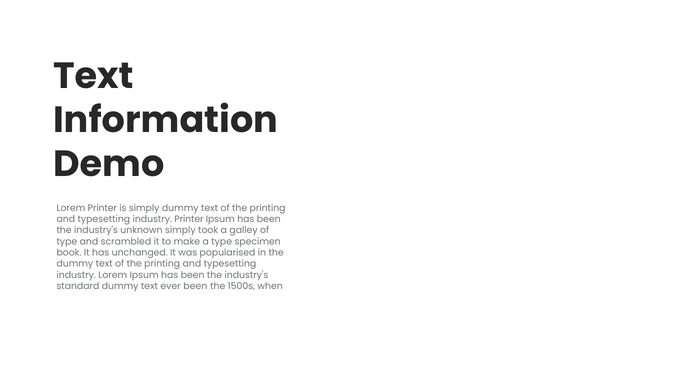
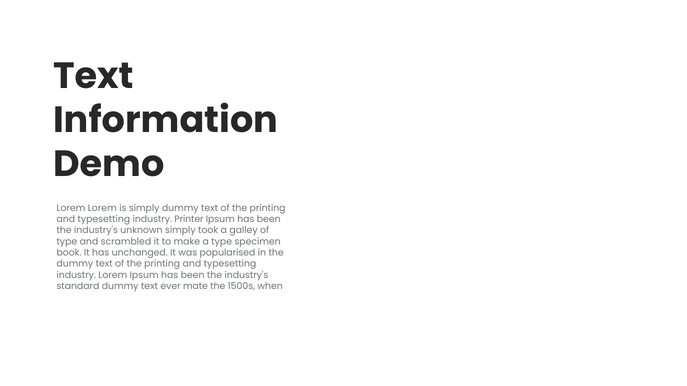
Lorem Printer: Printer -> Lorem
ever been: been -> mate
